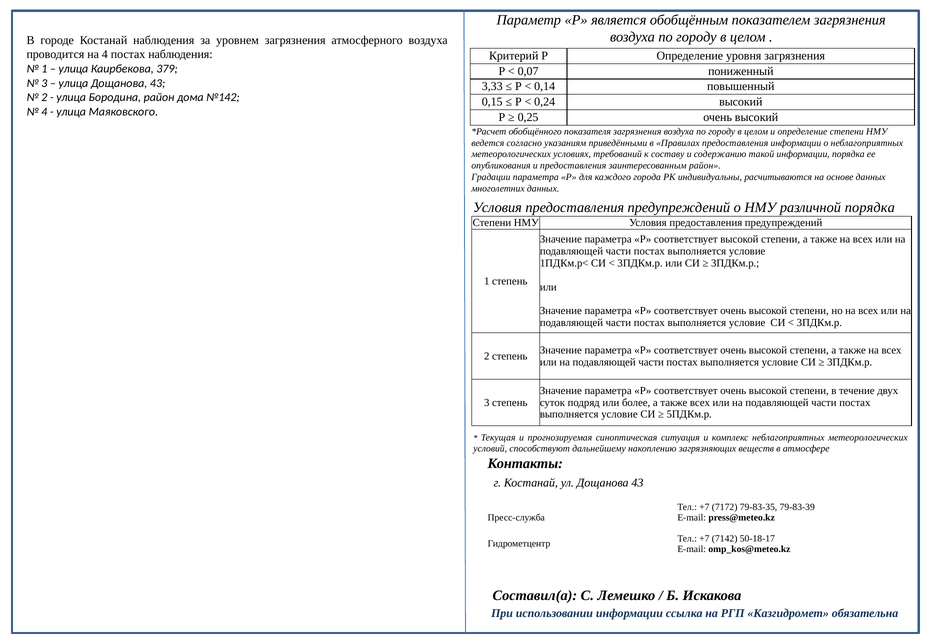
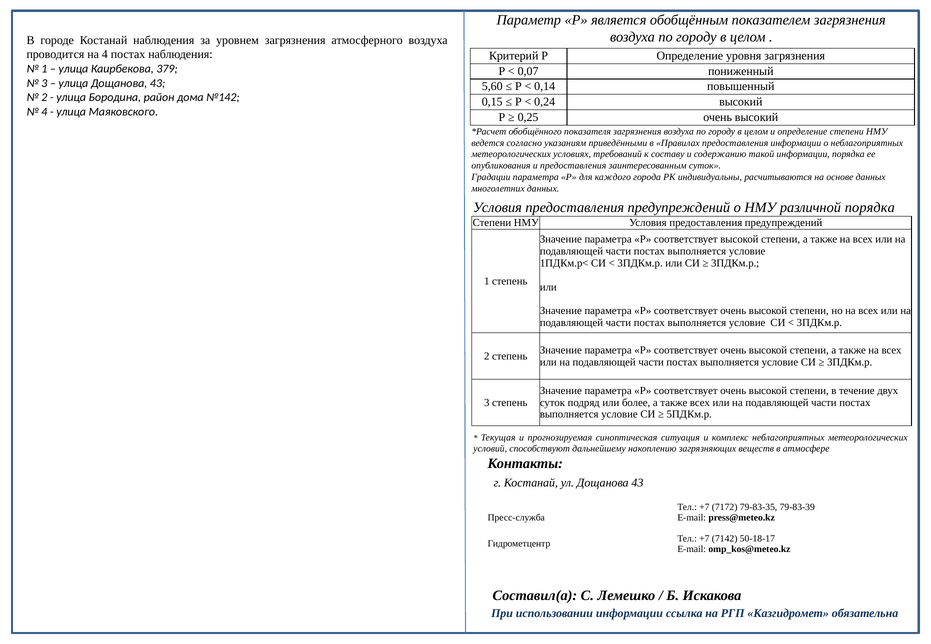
3,33: 3,33 -> 5,60
заинтересованным район: район -> суток
